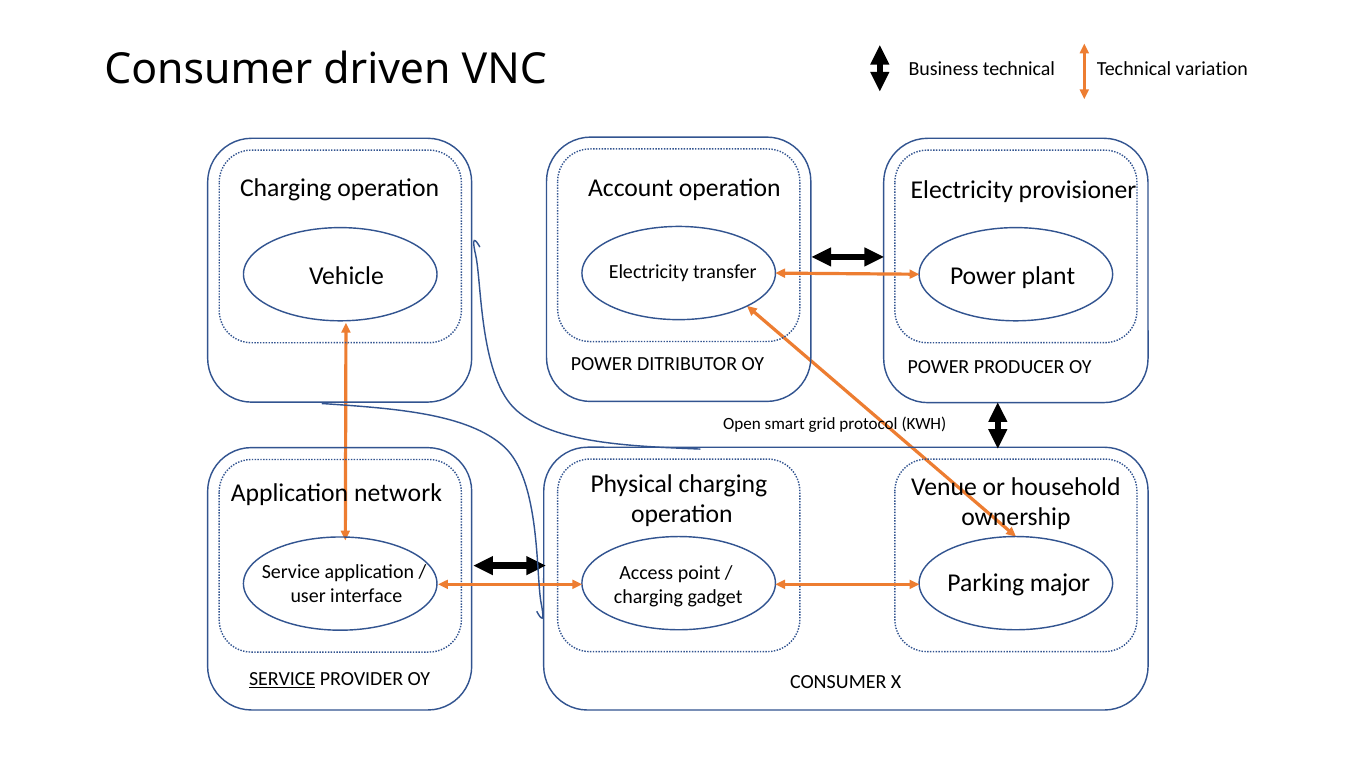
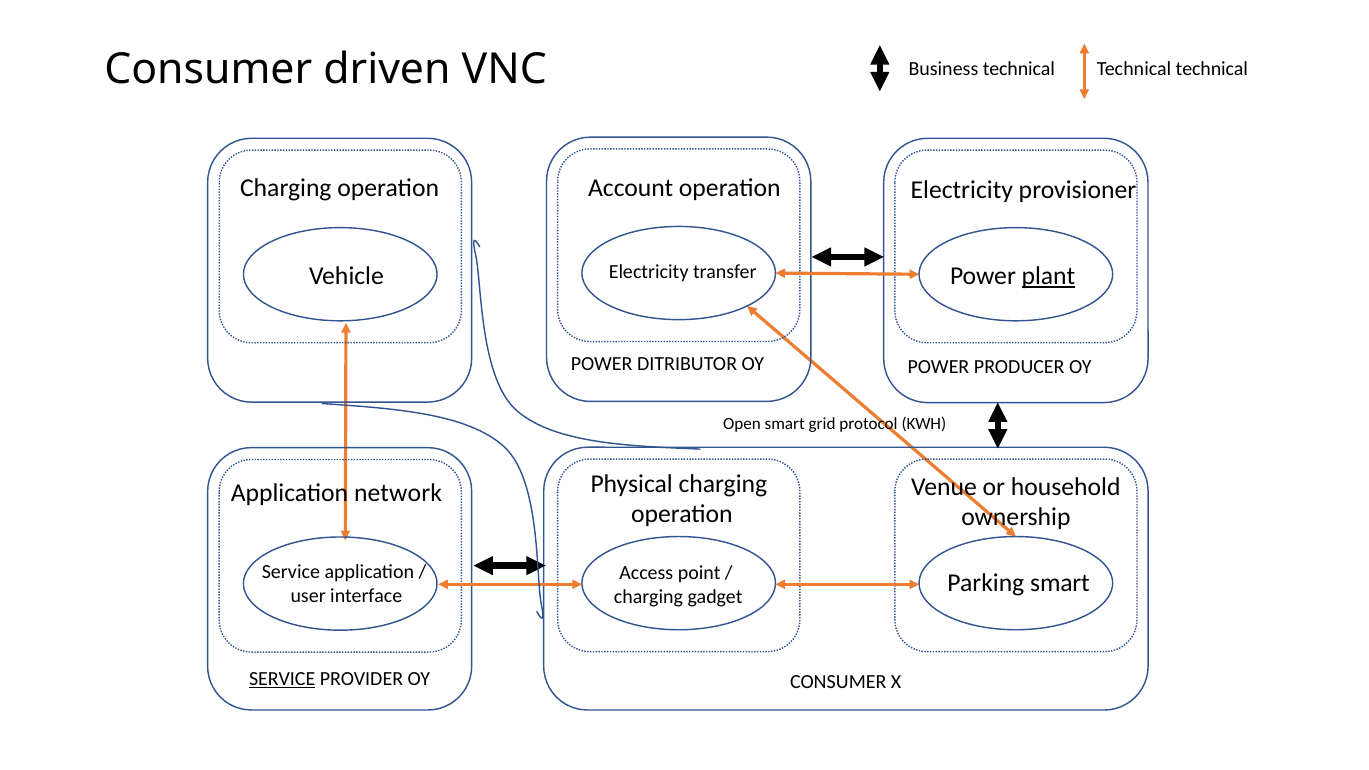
variation at (1212, 69): variation -> technical
plant underline: none -> present
Parking major: major -> smart
